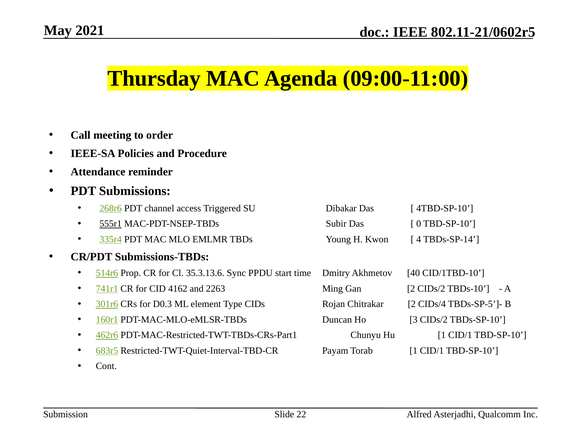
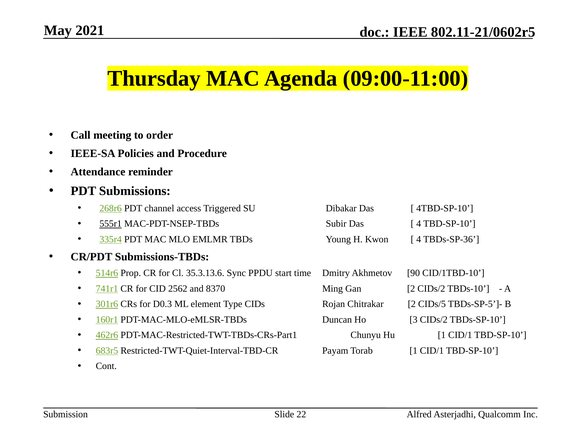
0 at (419, 224): 0 -> 4
TBDs-SP-14: TBDs-SP-14 -> TBDs-SP-36
40: 40 -> 90
4162: 4162 -> 2562
2263: 2263 -> 8370
CIDs/4: CIDs/4 -> CIDs/5
